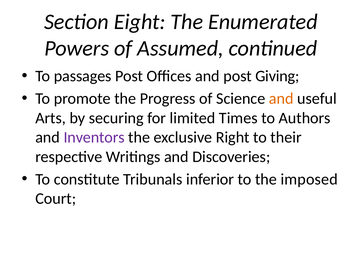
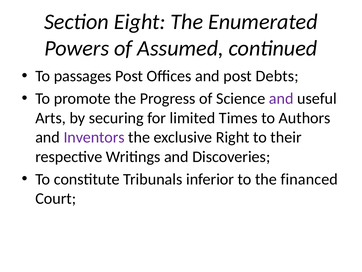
Giving: Giving -> Debts
and at (281, 98) colour: orange -> purple
imposed: imposed -> financed
